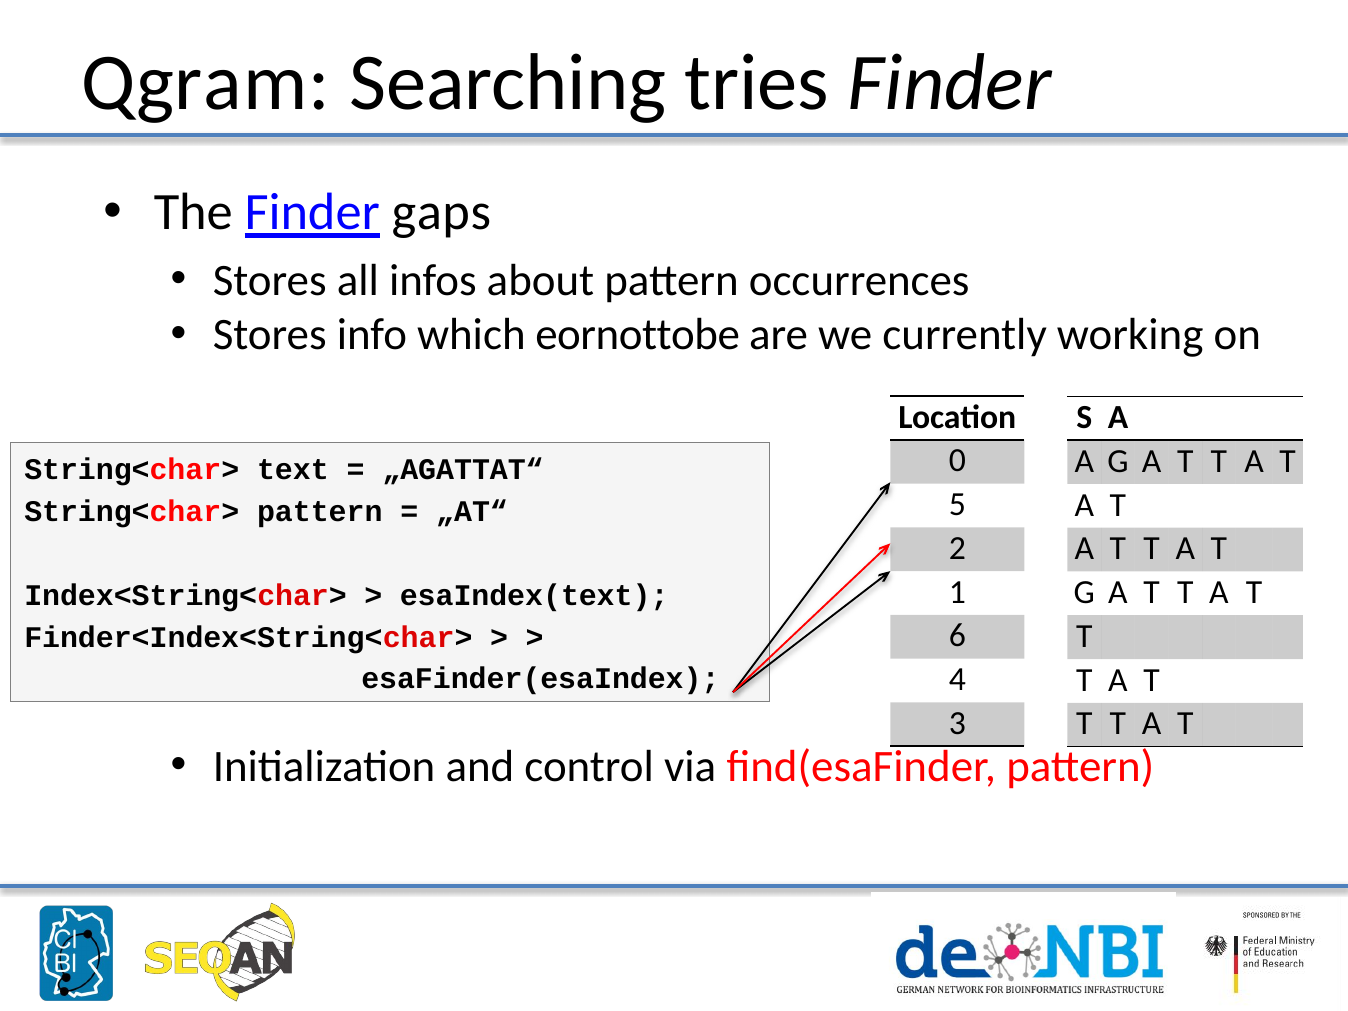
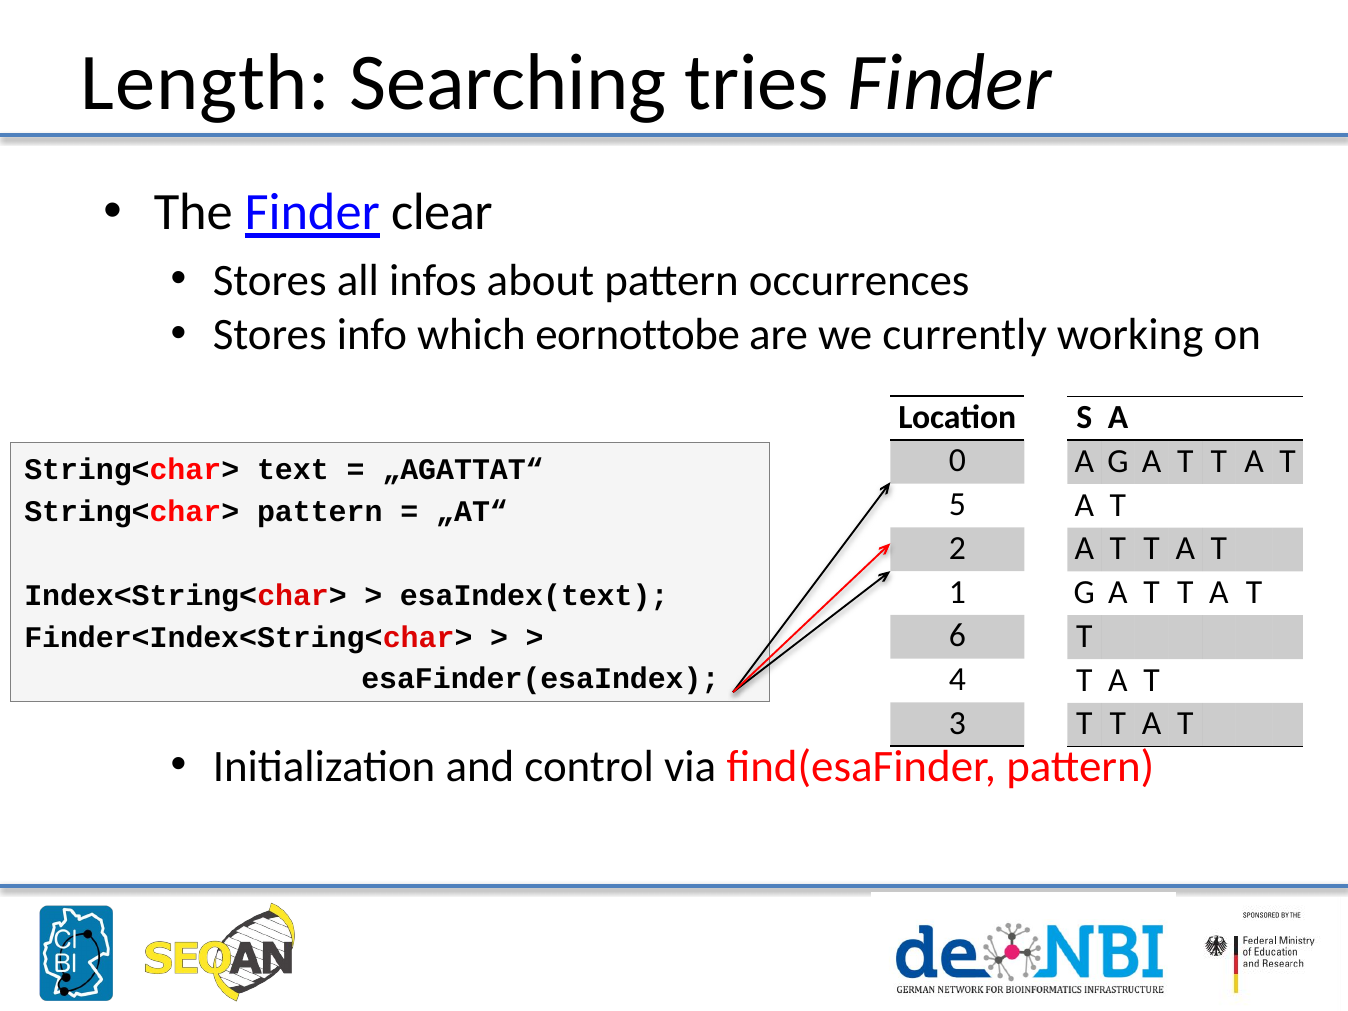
Qgram: Qgram -> Length
gaps: gaps -> clear
